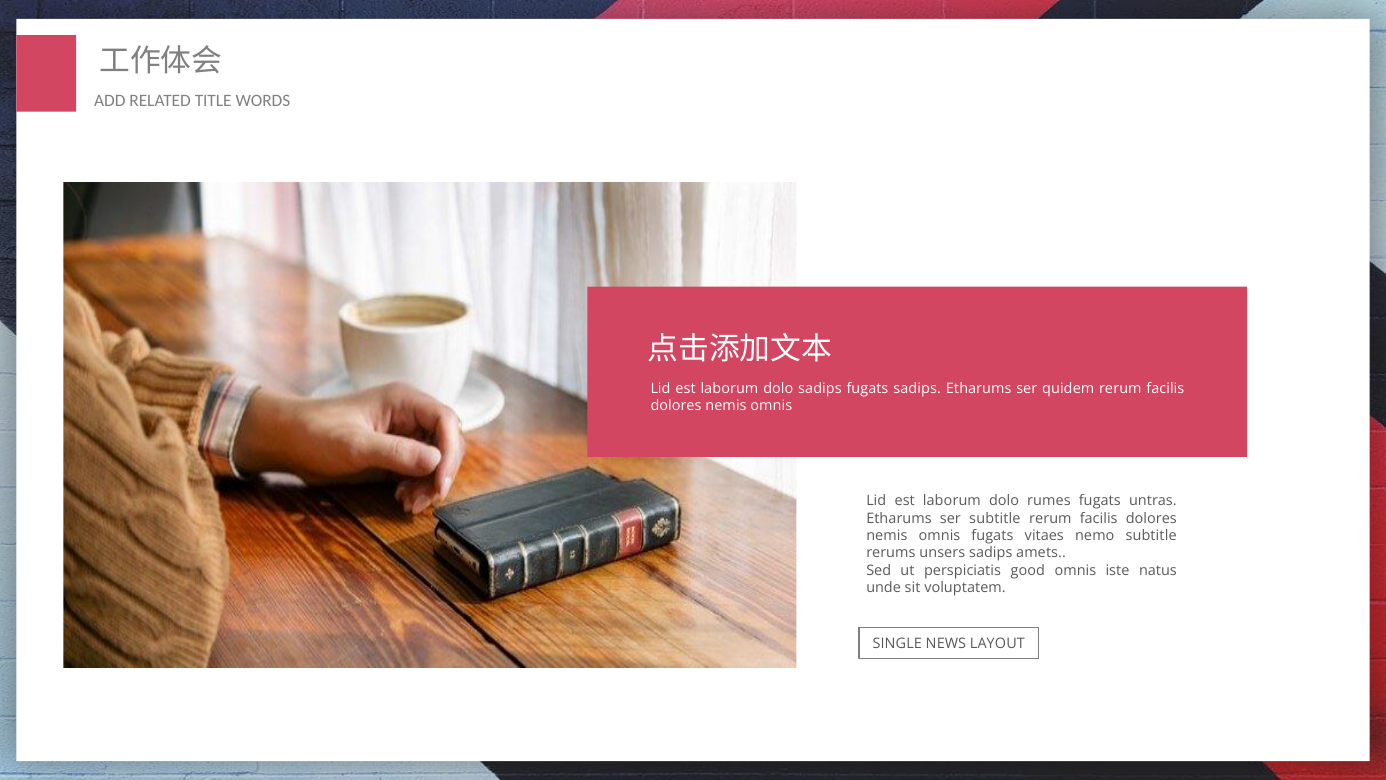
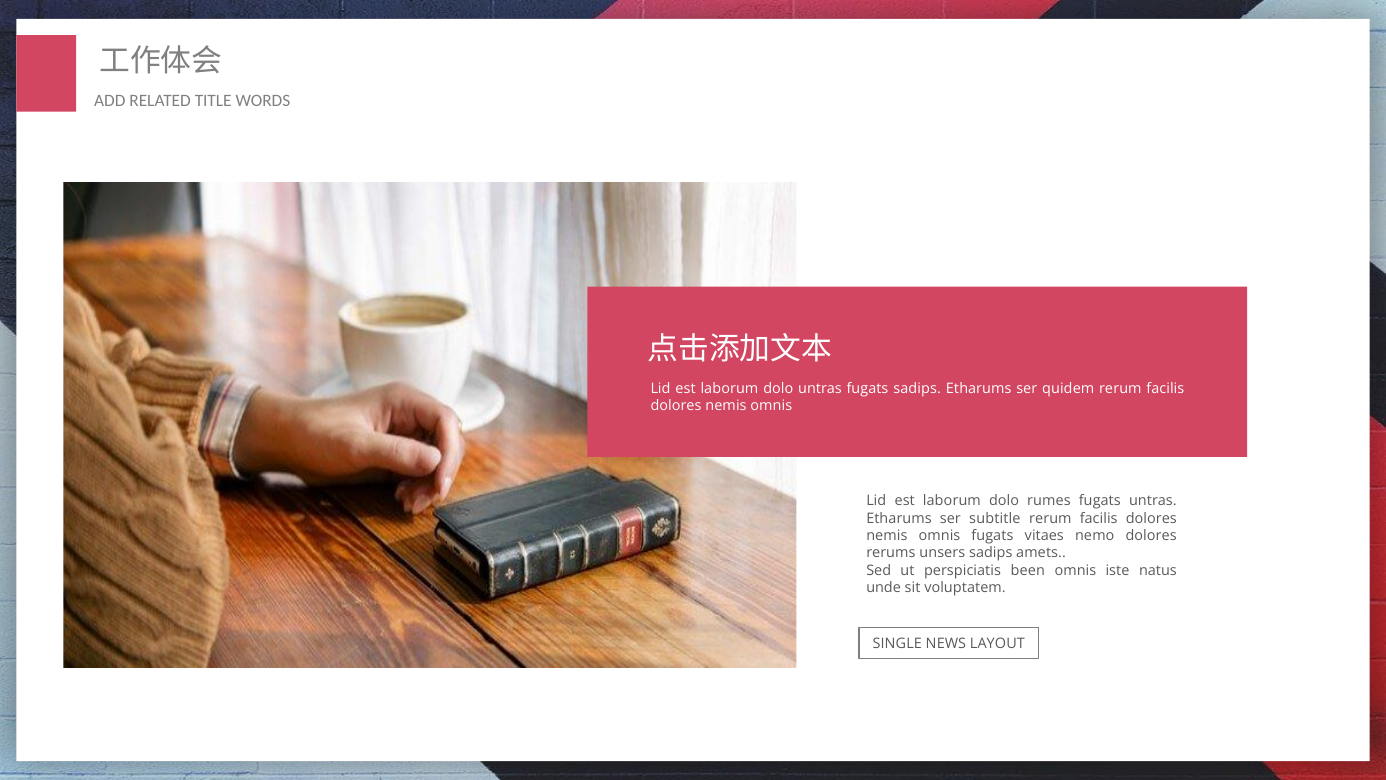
dolo sadips: sadips -> untras
nemo subtitle: subtitle -> dolores
good: good -> been
